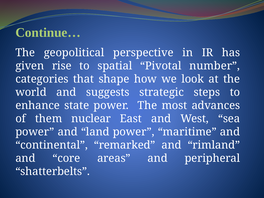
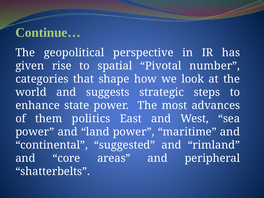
nuclear: nuclear -> politics
remarked: remarked -> suggested
